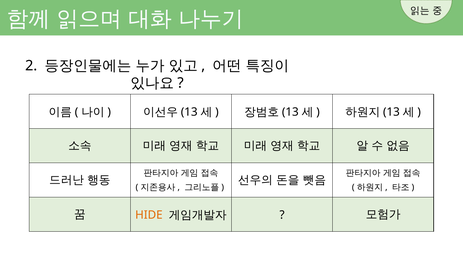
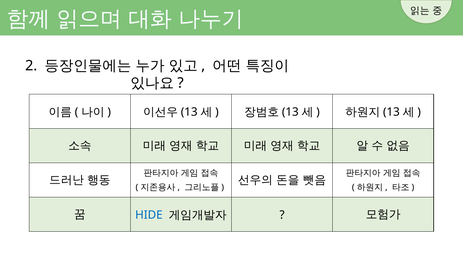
HIDE colour: orange -> blue
